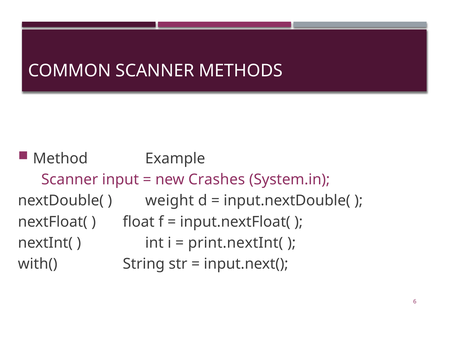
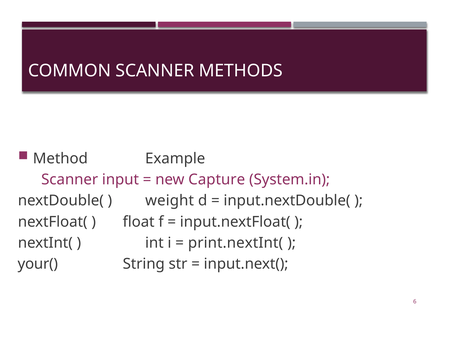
Crashes: Crashes -> Capture
with(: with( -> your(
